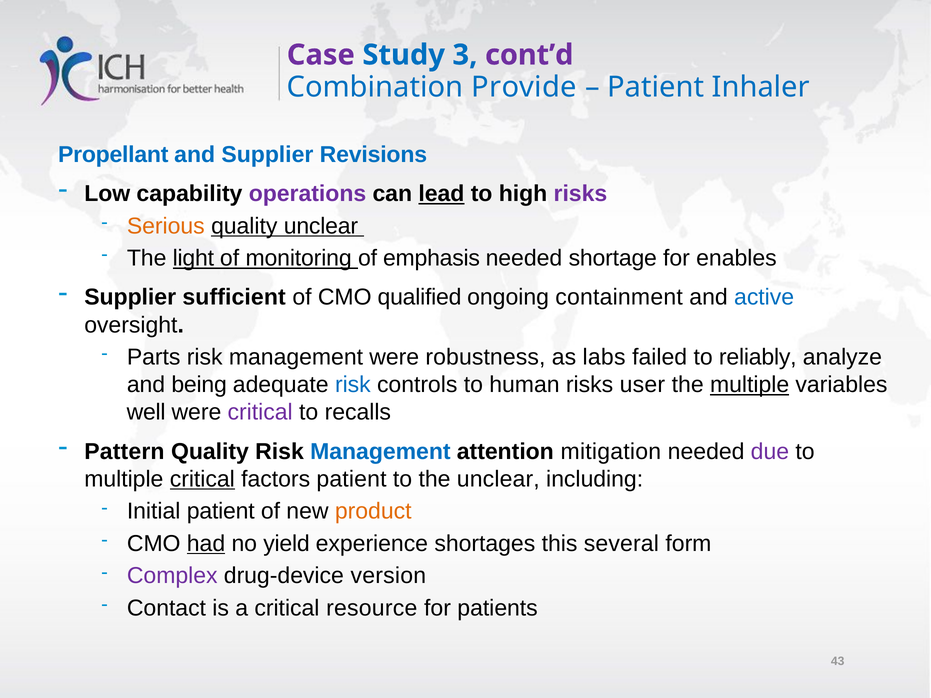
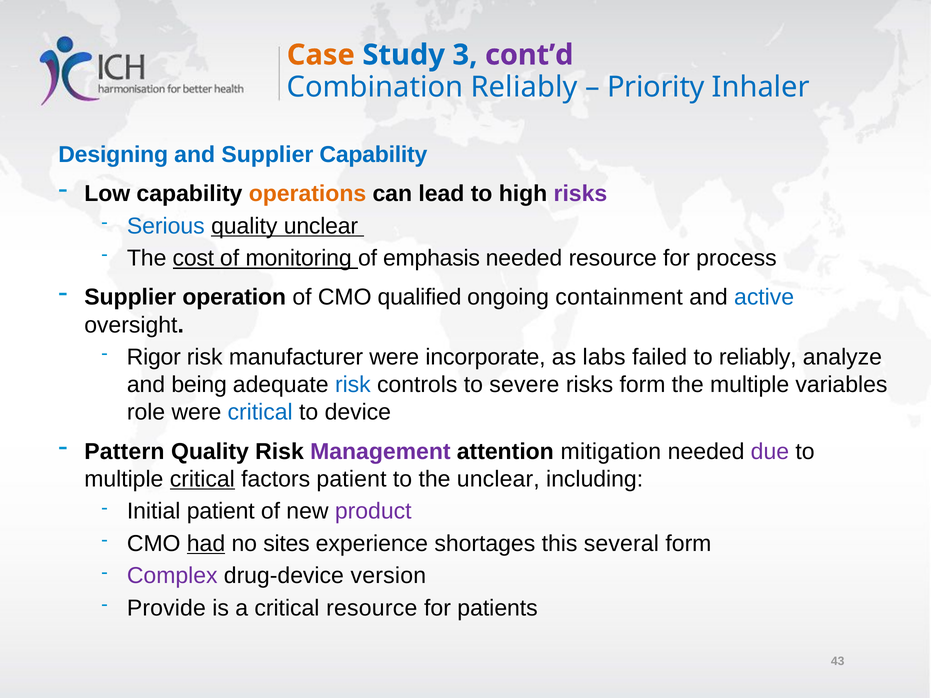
Case colour: purple -> orange
Combination Provide: Provide -> Reliably
Patient at (656, 87): Patient -> Priority
Propellant: Propellant -> Designing
Supplier Revisions: Revisions -> Capability
operations colour: purple -> orange
lead underline: present -> none
Serious colour: orange -> blue
light: light -> cost
needed shortage: shortage -> resource
enables: enables -> process
sufficient: sufficient -> operation
Parts: Parts -> Rigor
management at (296, 357): management -> manufacturer
robustness: robustness -> incorporate
human: human -> severe
risks user: user -> form
multiple at (750, 385) underline: present -> none
well: well -> role
critical at (260, 413) colour: purple -> blue
recalls: recalls -> device
Management at (380, 452) colour: blue -> purple
product colour: orange -> purple
yield: yield -> sites
Contact: Contact -> Provide
